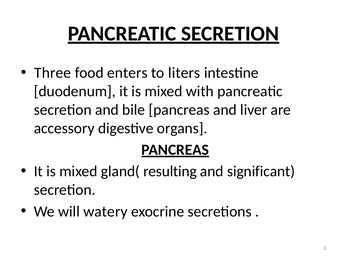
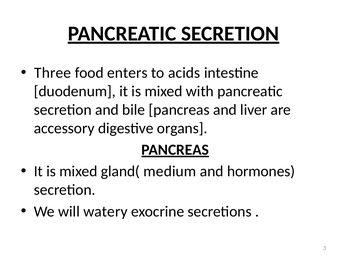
liters: liters -> acids
resulting: resulting -> medium
significant: significant -> hormones
